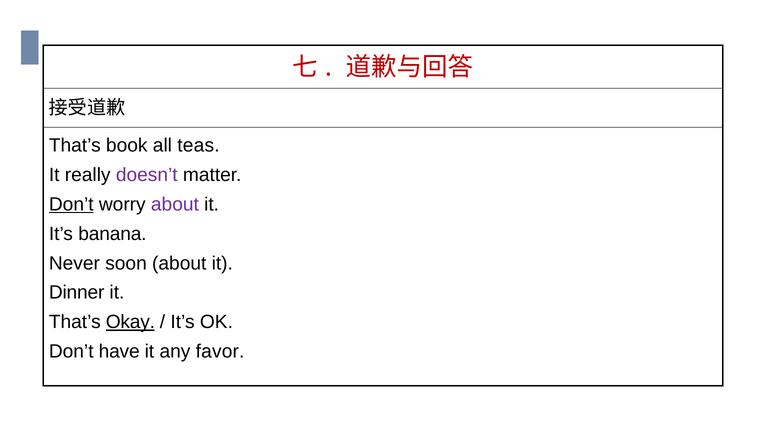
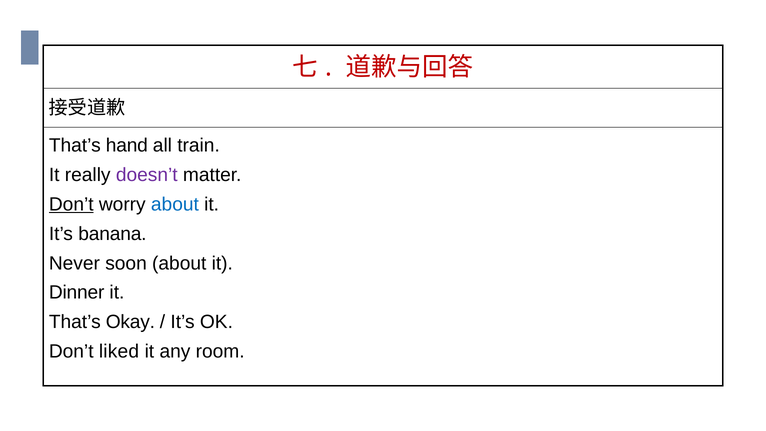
book: book -> hand
teas: teas -> train
about at (175, 204) colour: purple -> blue
Okay underline: present -> none
have: have -> liked
favor: favor -> room
